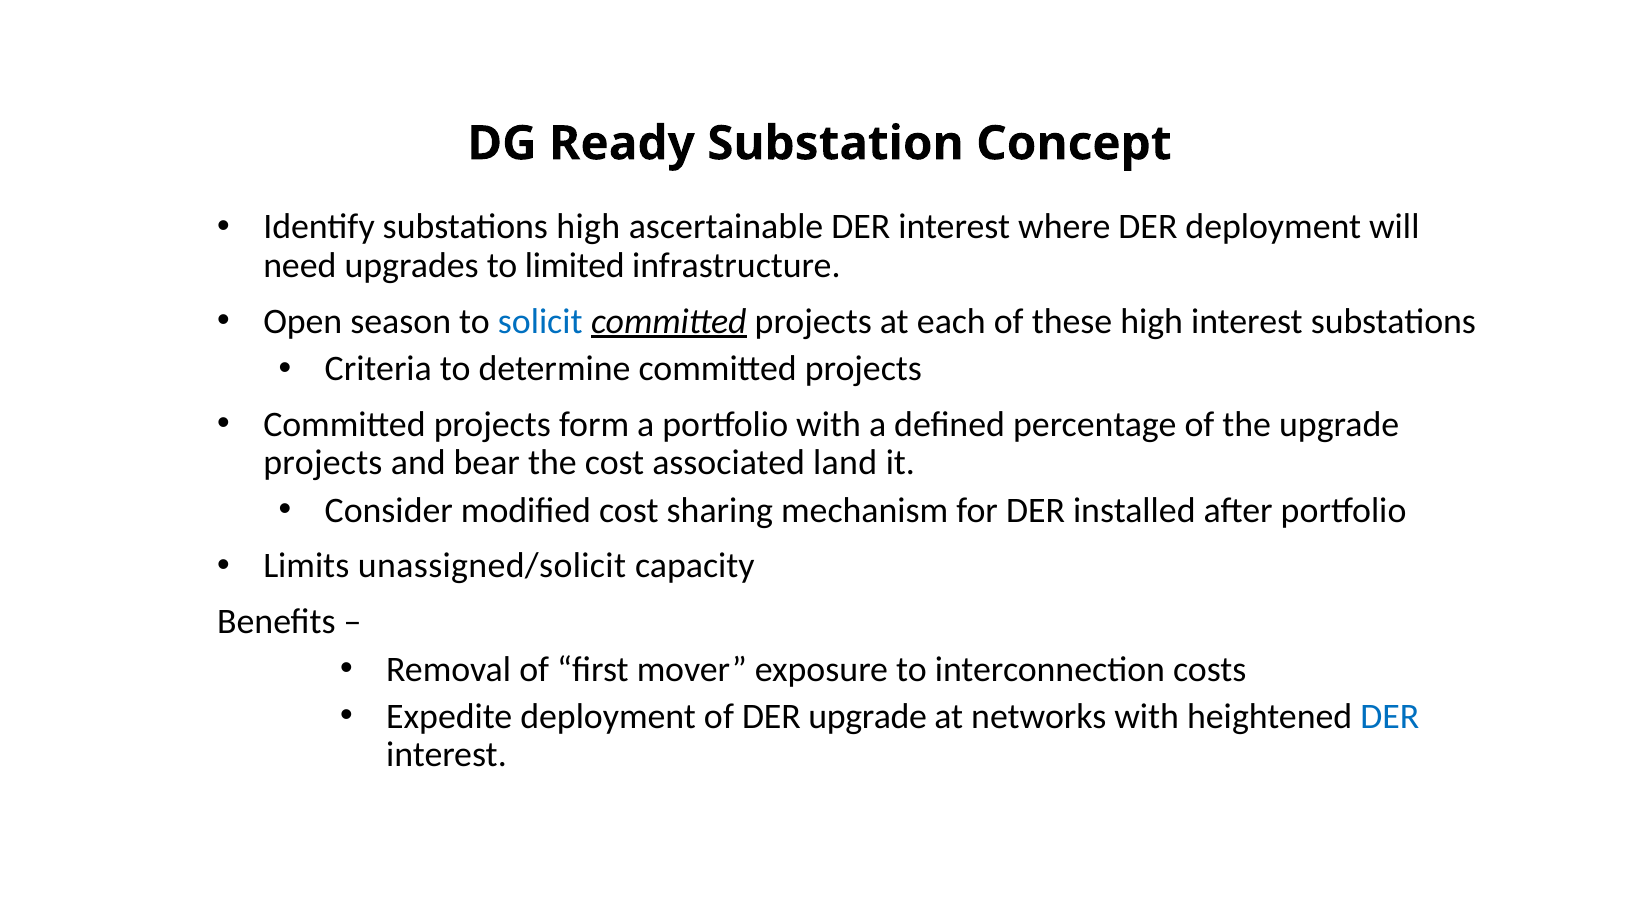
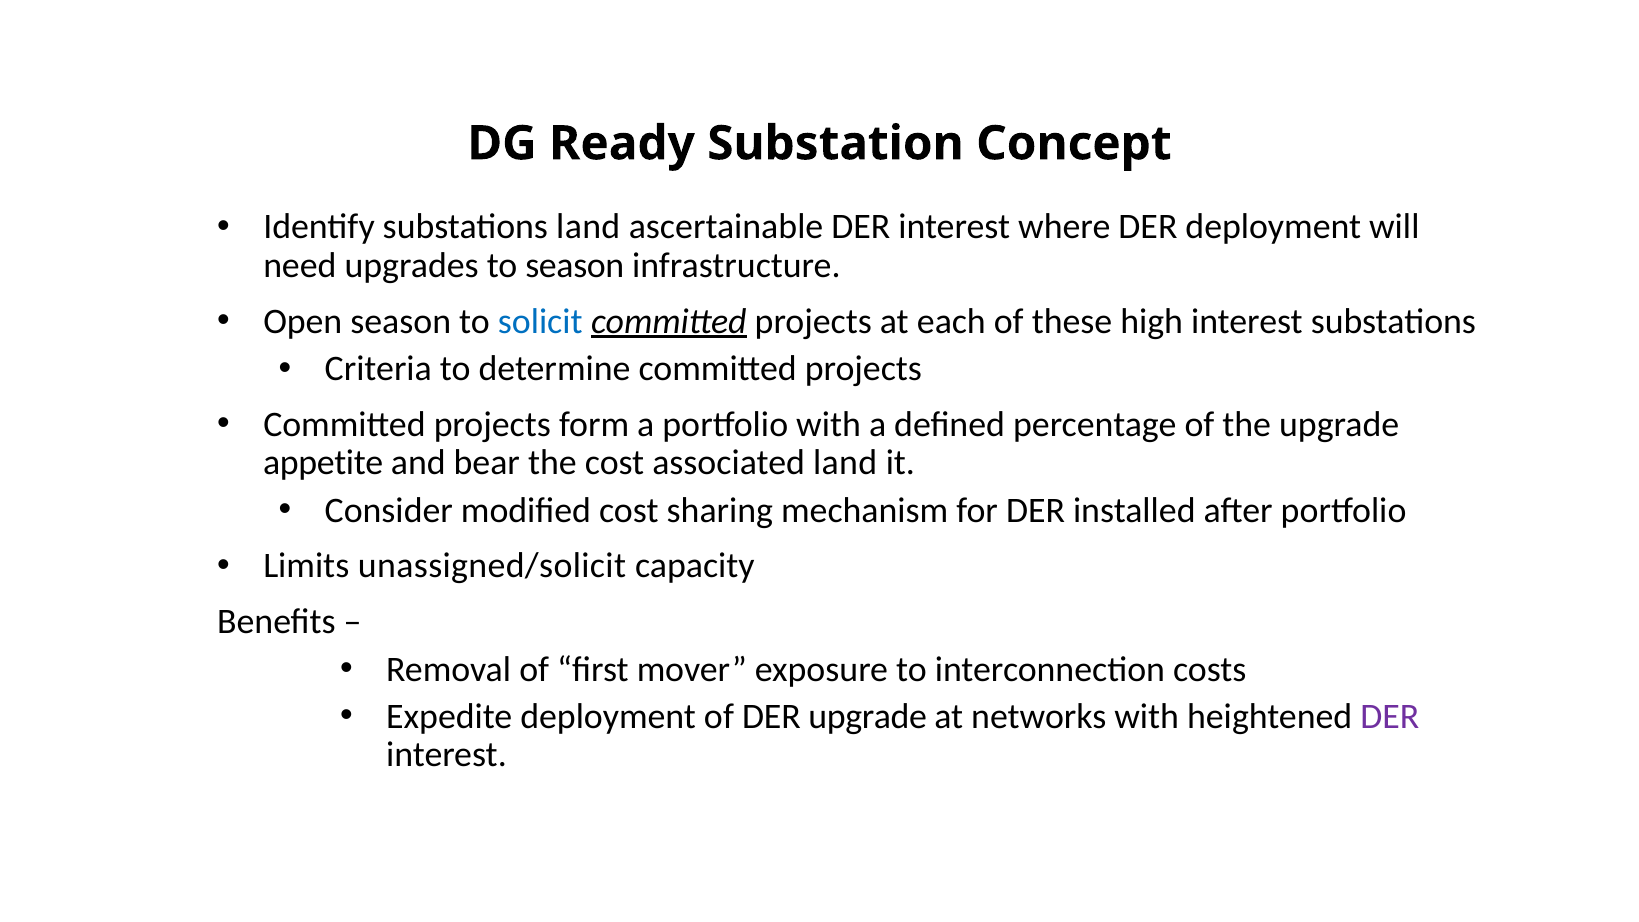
substations high: high -> land
to limited: limited -> season
projects at (323, 463): projects -> appetite
DER at (1390, 716) colour: blue -> purple
